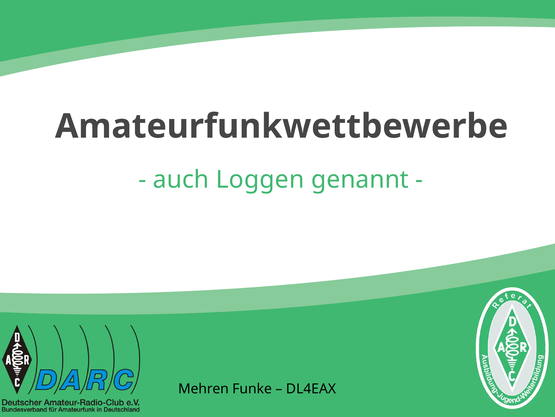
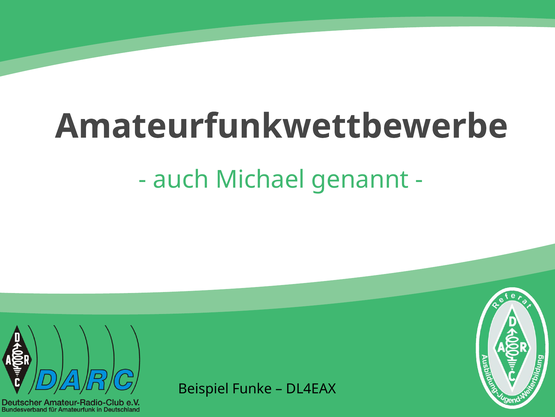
Loggen: Loggen -> Michael
Mehren: Mehren -> Beispiel
